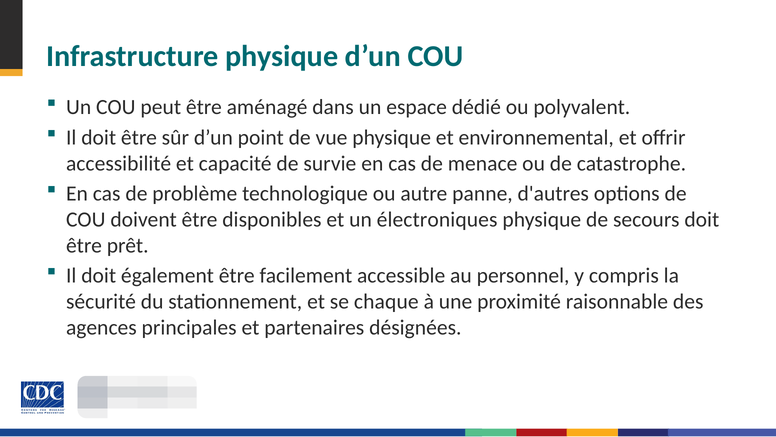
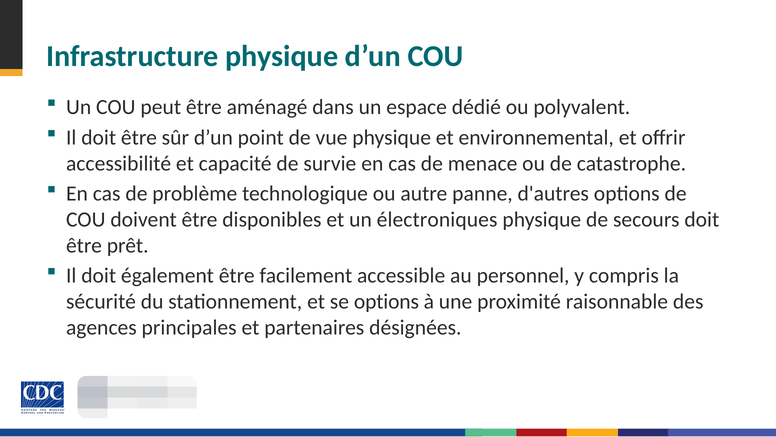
se chaque: chaque -> options
